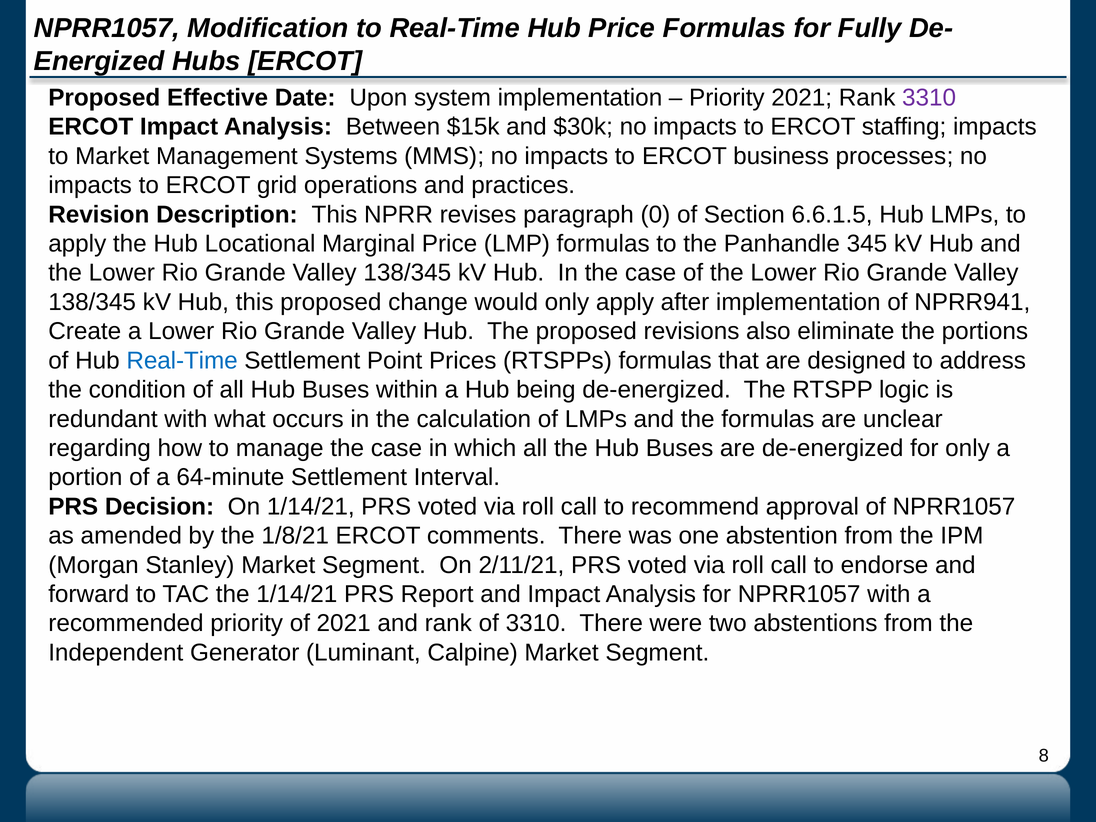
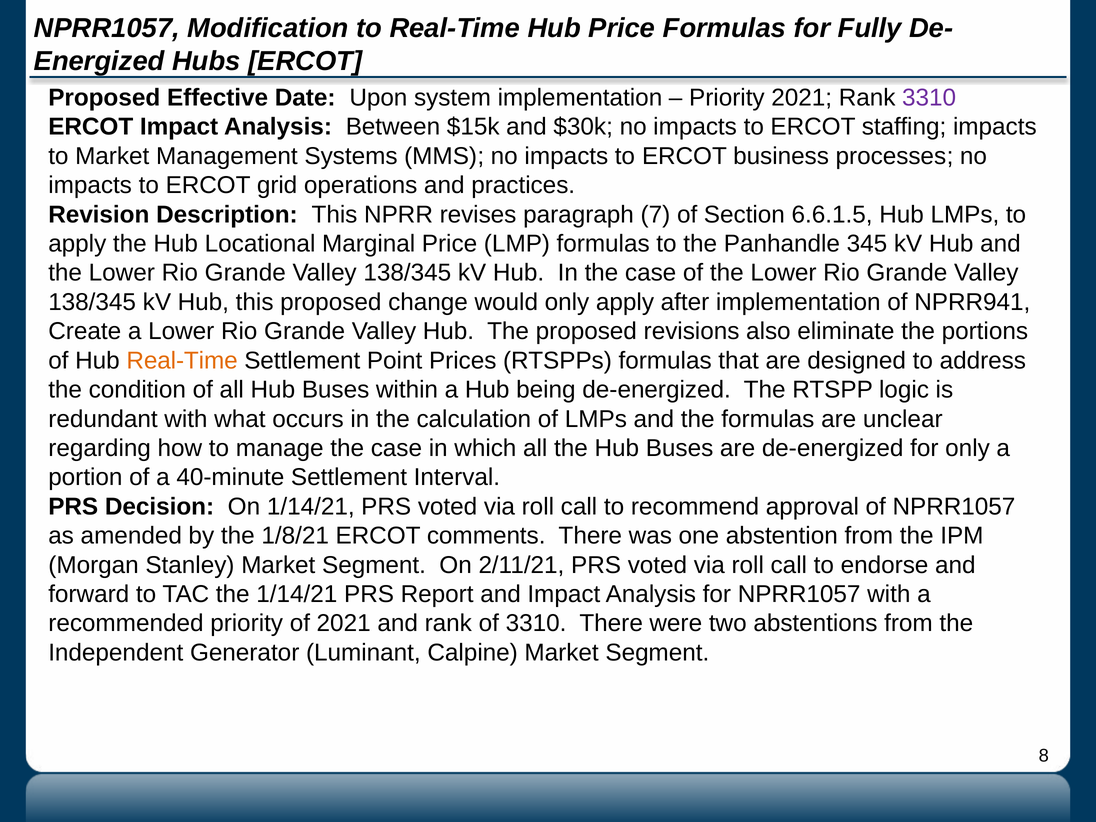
0: 0 -> 7
Real-Time at (182, 361) colour: blue -> orange
64-minute: 64-minute -> 40-minute
